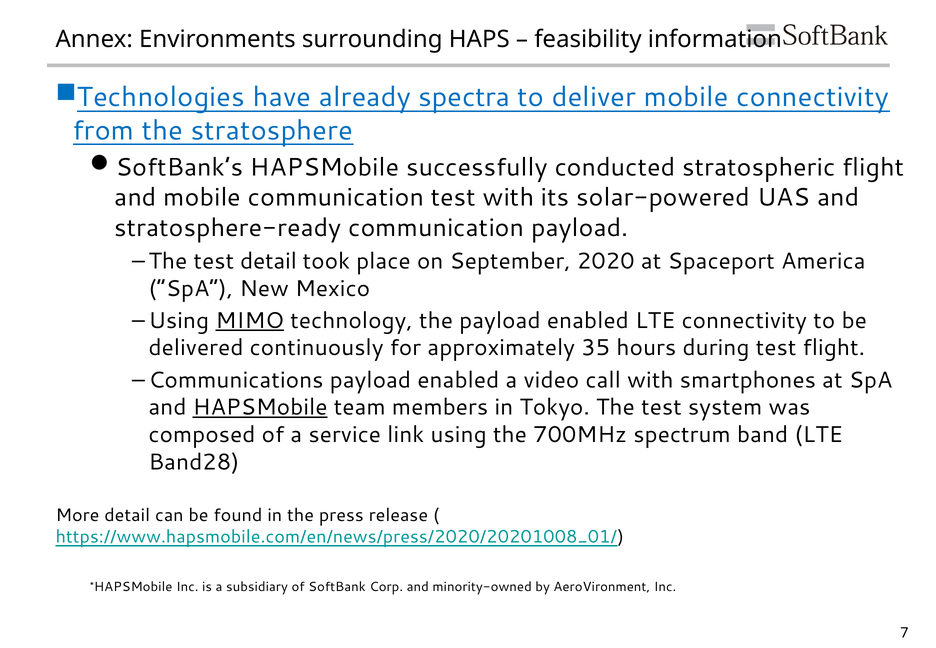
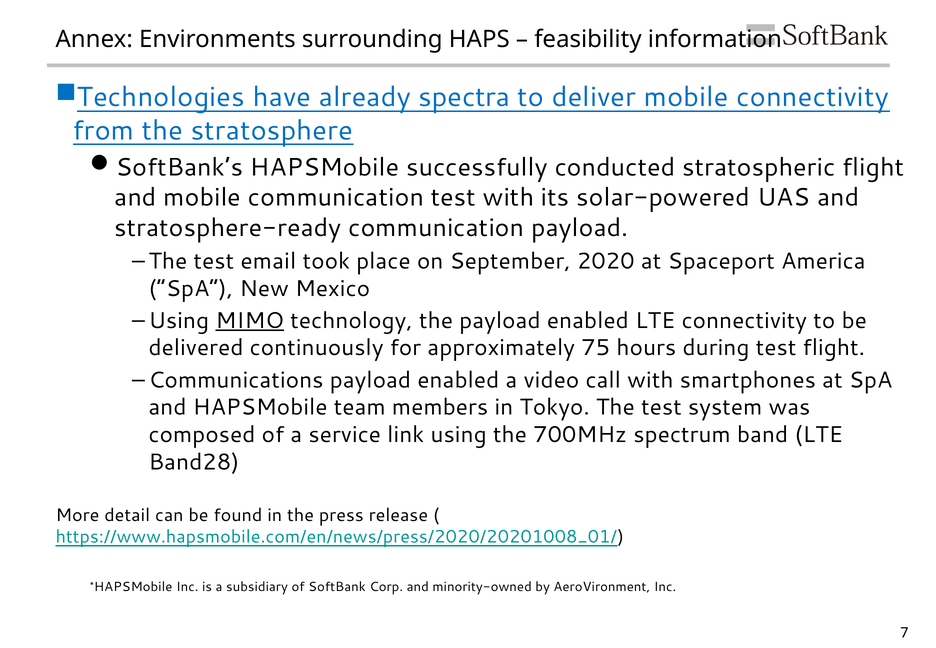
test detail: detail -> email
35: 35 -> 75
HAPSMobile at (260, 407) underline: present -> none
